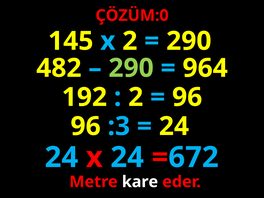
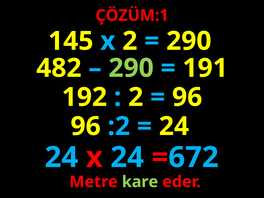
ÇÖZÜM:0: ÇÖZÜM:0 -> ÇÖZÜM:1
964: 964 -> 191
:3: :3 -> :2
kare colour: white -> light green
